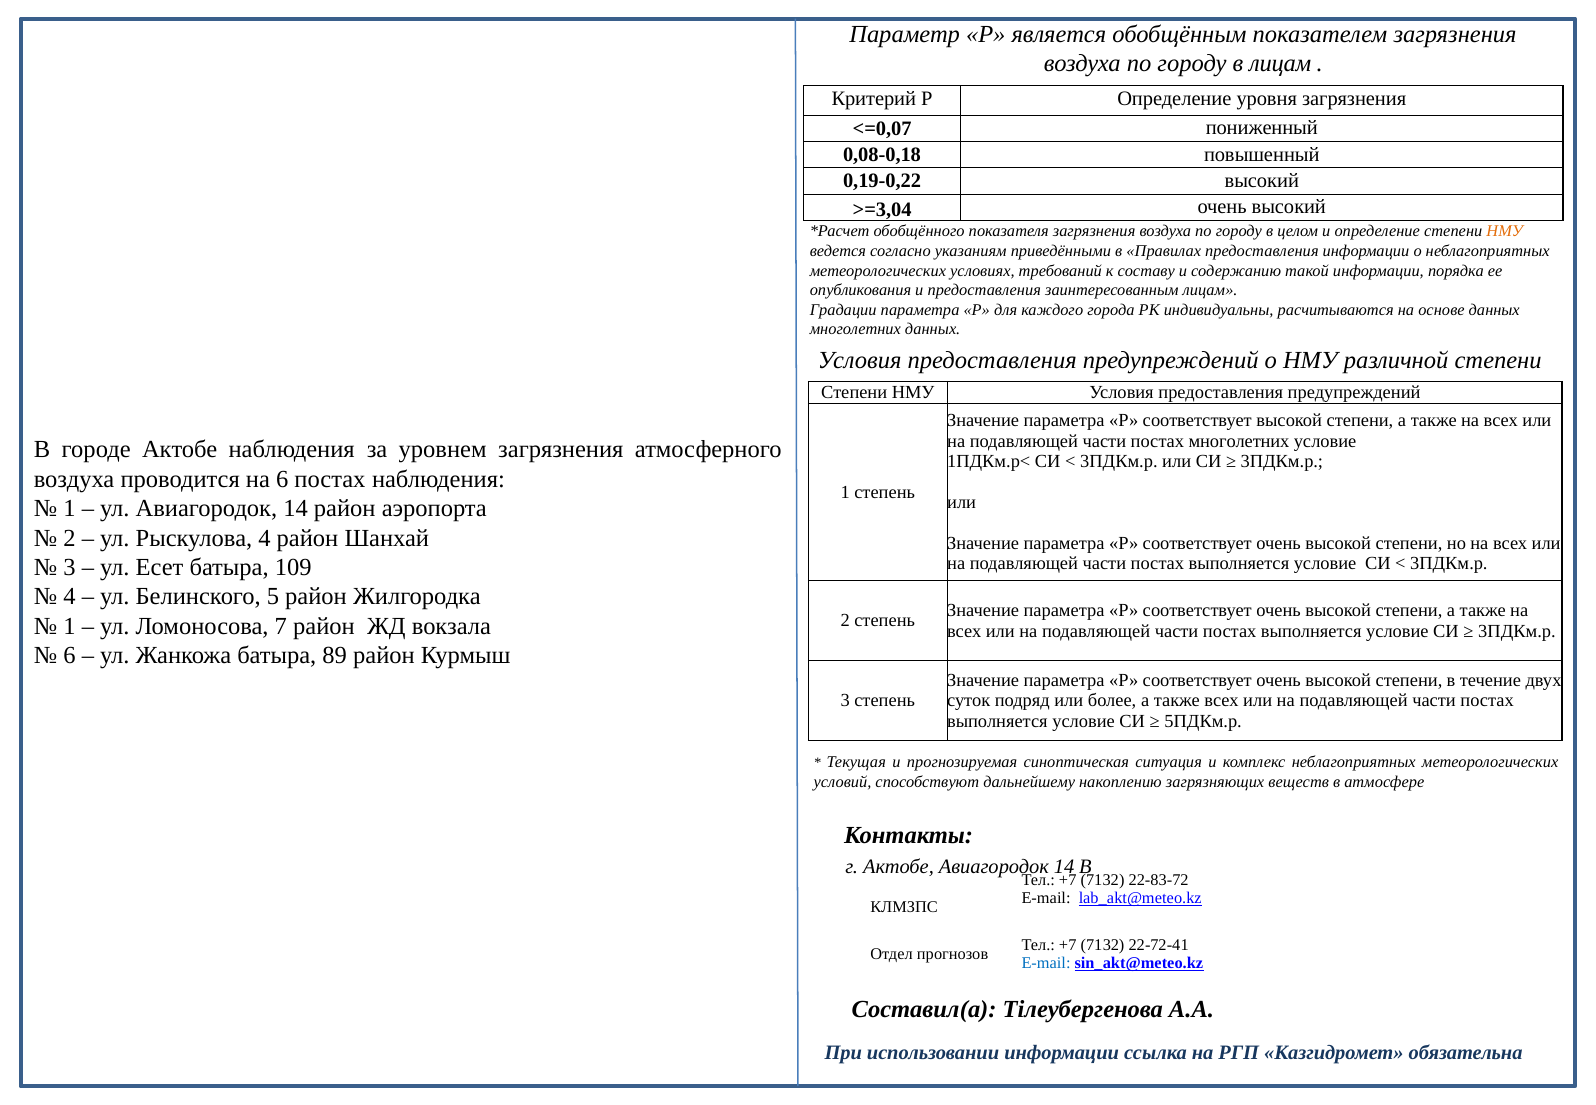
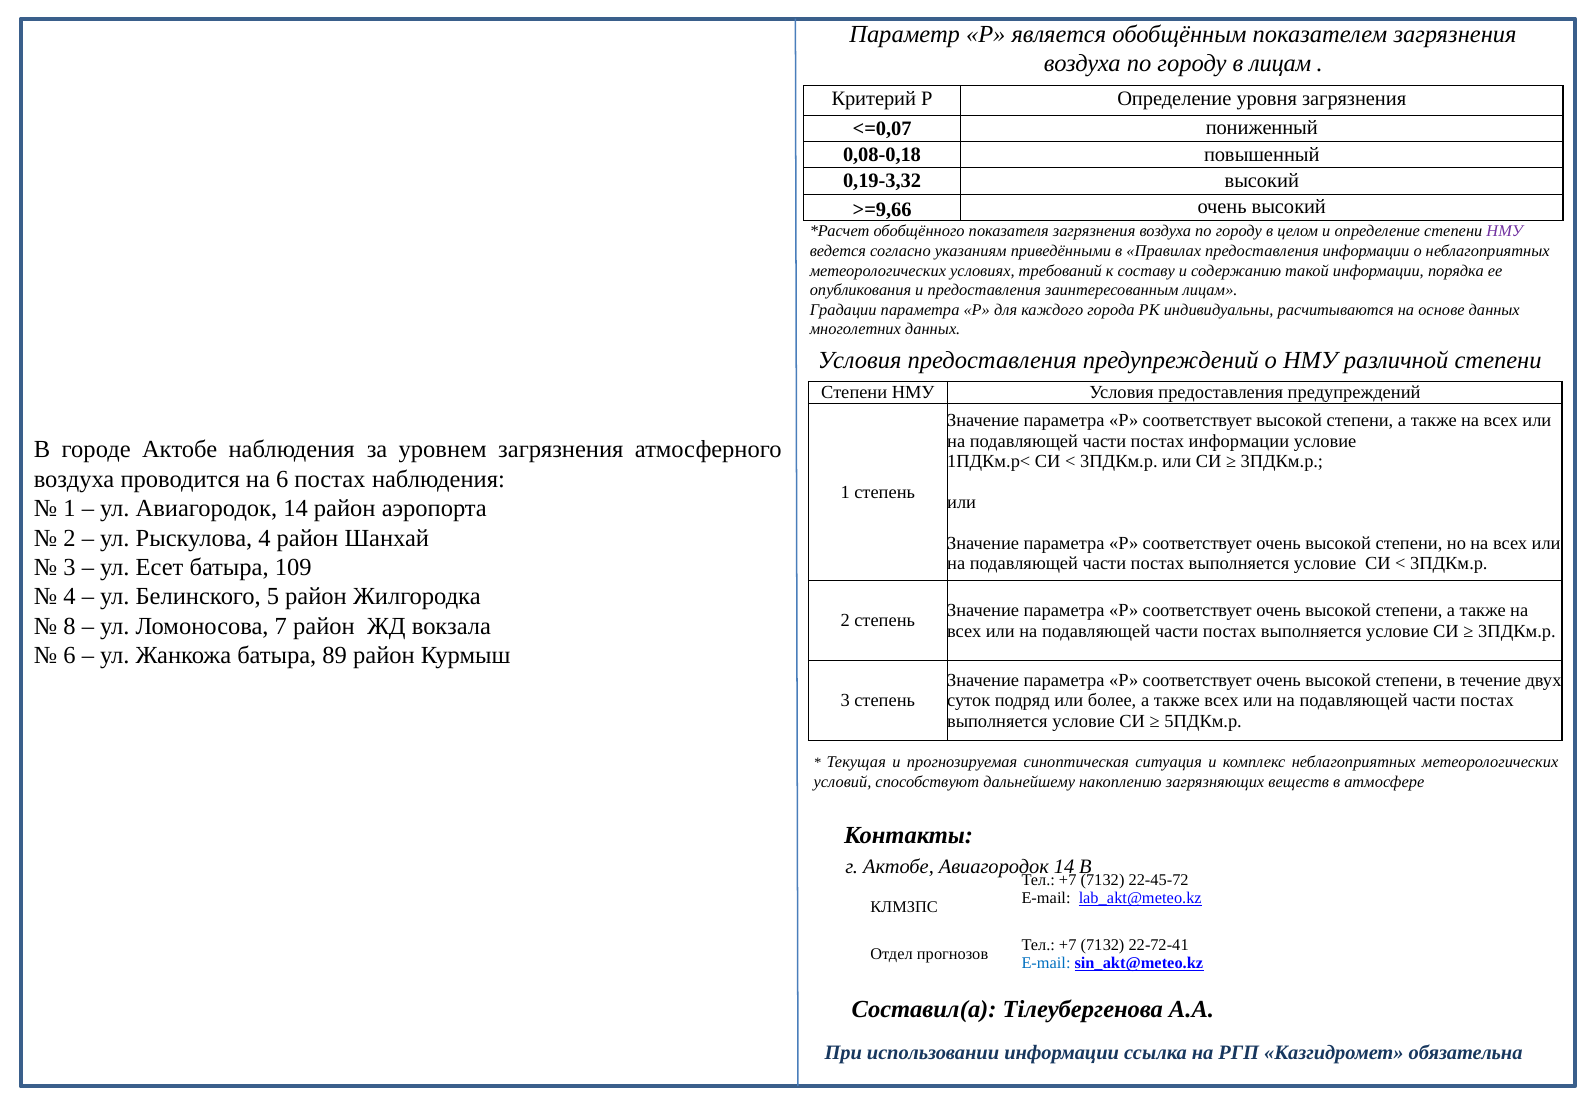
0,19-0,22: 0,19-0,22 -> 0,19-3,32
>=3,04: >=3,04 -> >=9,66
НМУ at (1505, 232) colour: orange -> purple
постах многолетних: многолетних -> информации
1 at (70, 626): 1 -> 8
22-83-72: 22-83-72 -> 22-45-72
